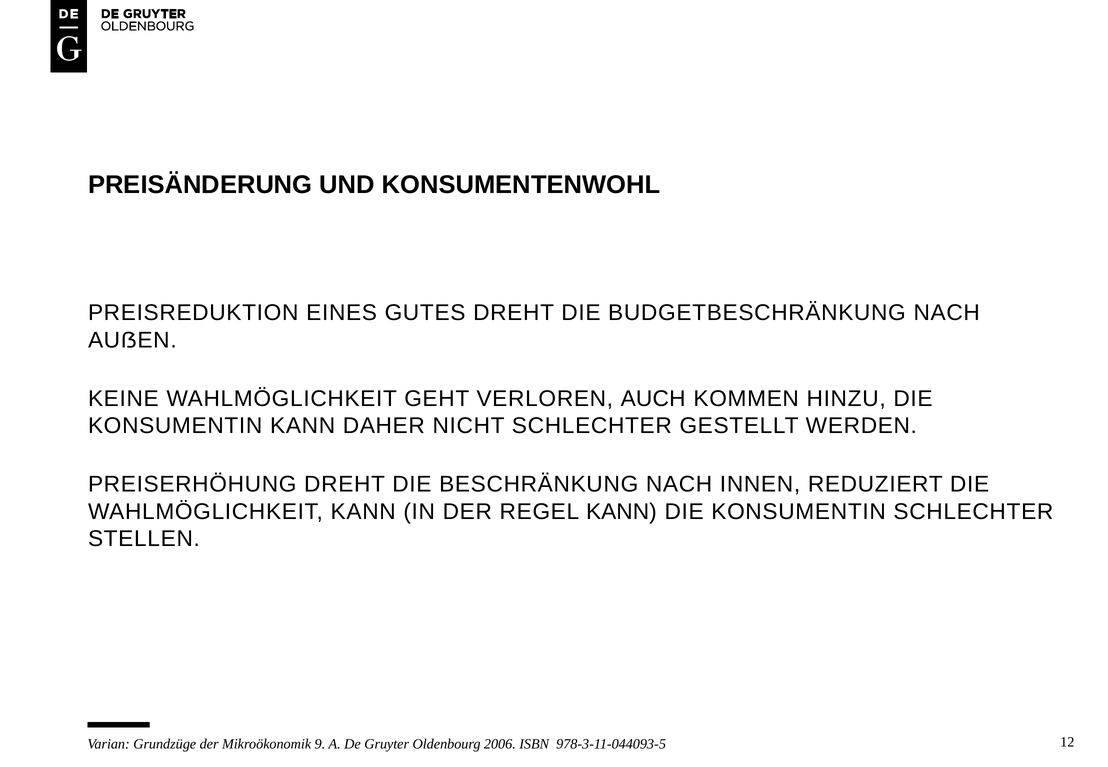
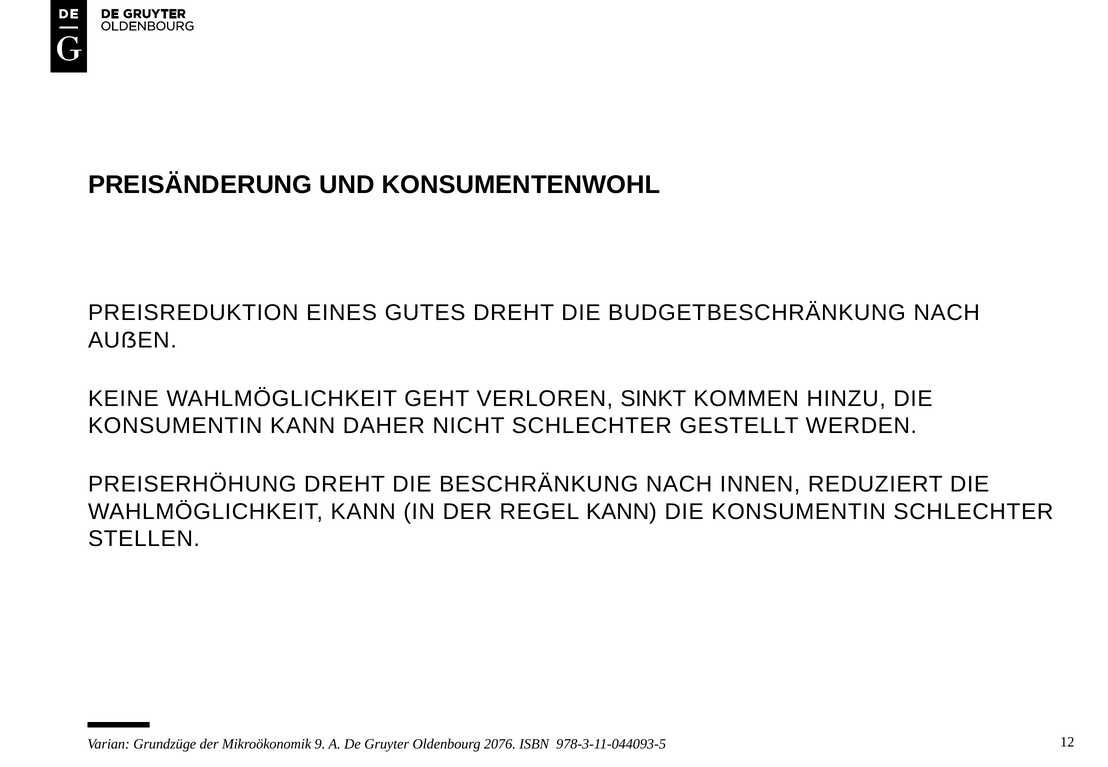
AUCH: AUCH -> SINKT
2006: 2006 -> 2076
